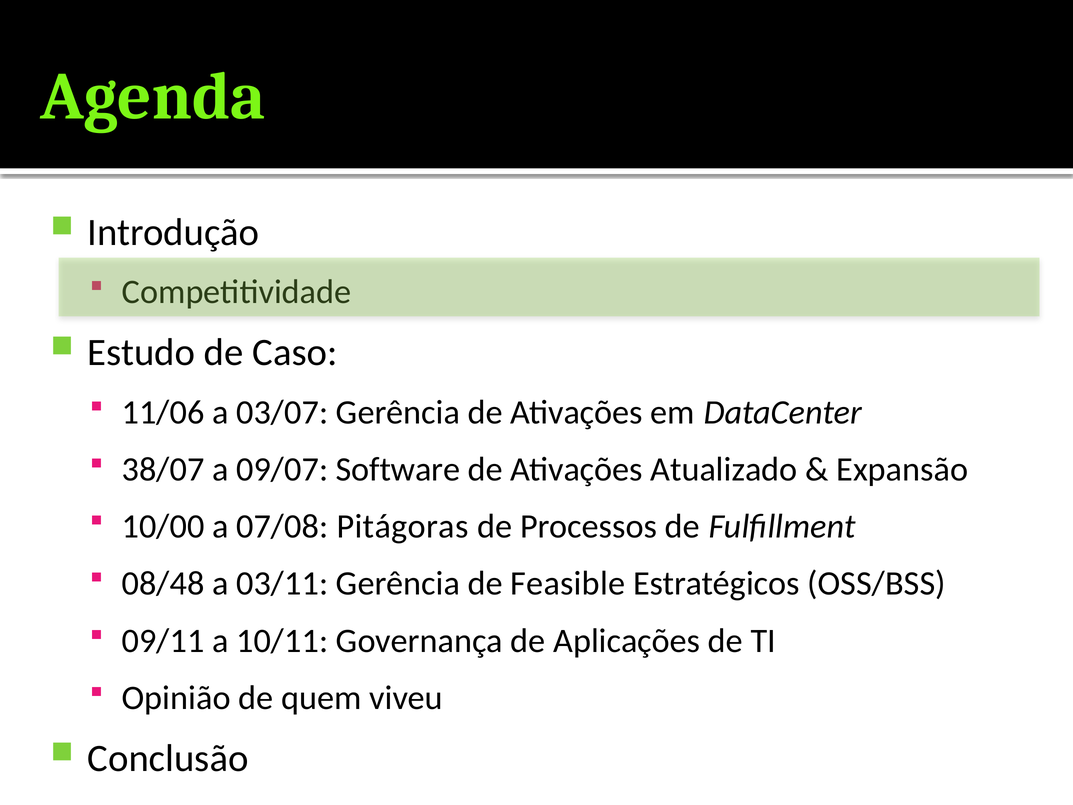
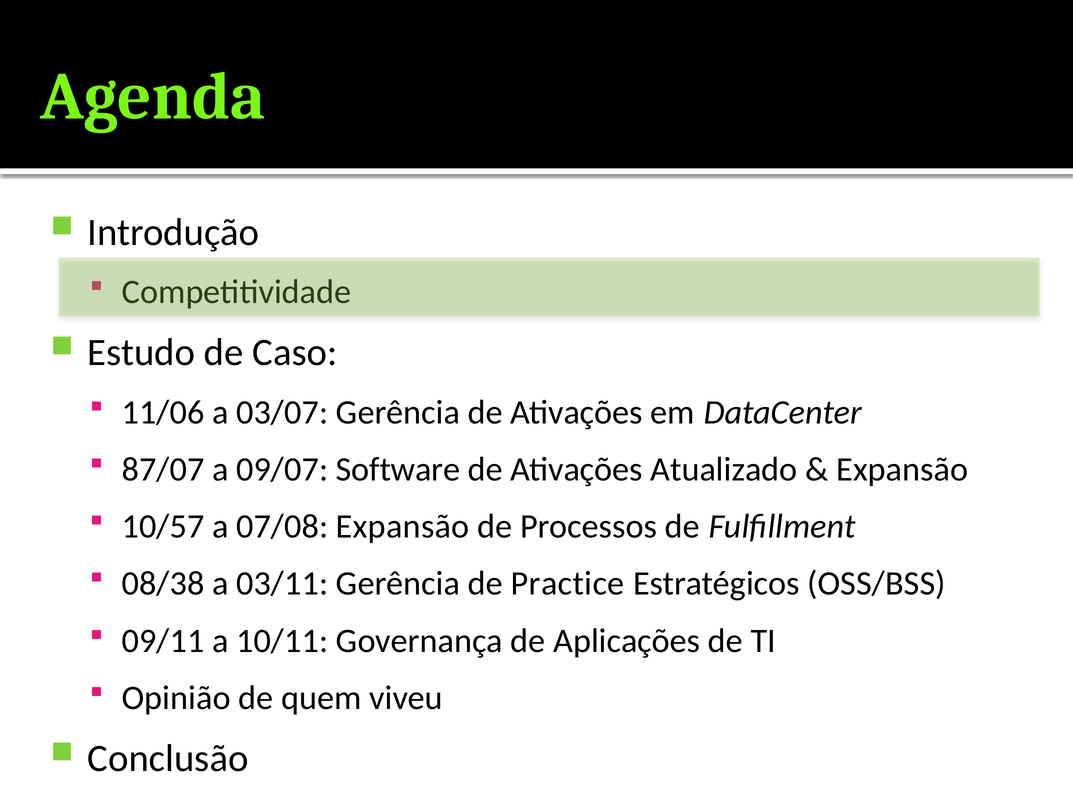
38/07: 38/07 -> 87/07
10/00: 10/00 -> 10/57
07/08 Pitágoras: Pitágoras -> Expansão
08/48: 08/48 -> 08/38
Feasible: Feasible -> Practice
